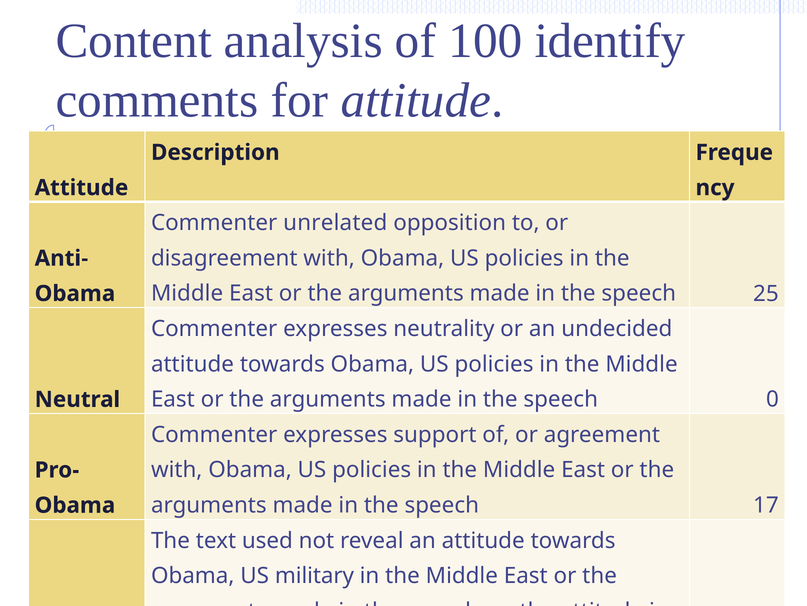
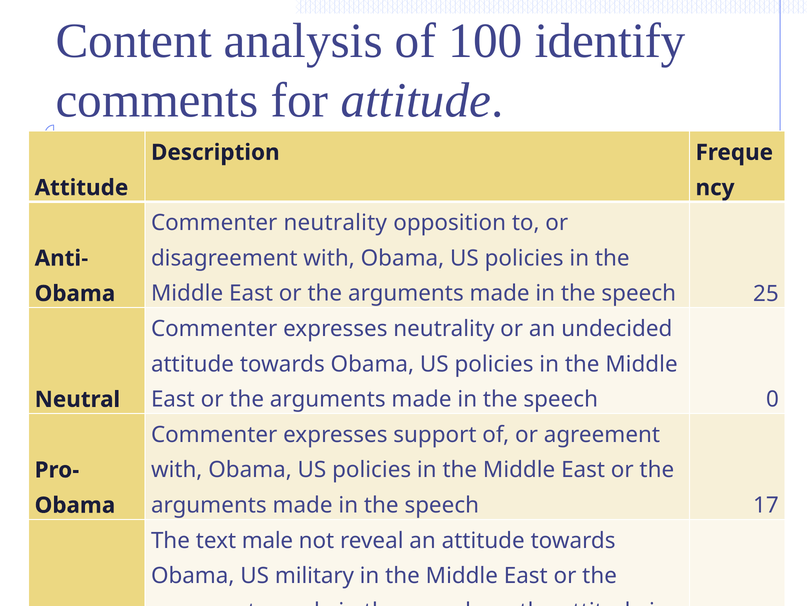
Commenter unrelated: unrelated -> neutrality
used: used -> male
